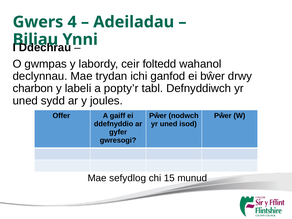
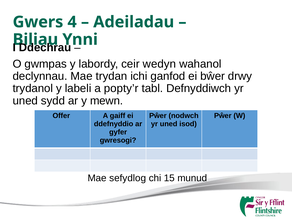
foltedd: foltedd -> wedyn
charbon: charbon -> trydanol
joules: joules -> mewn
